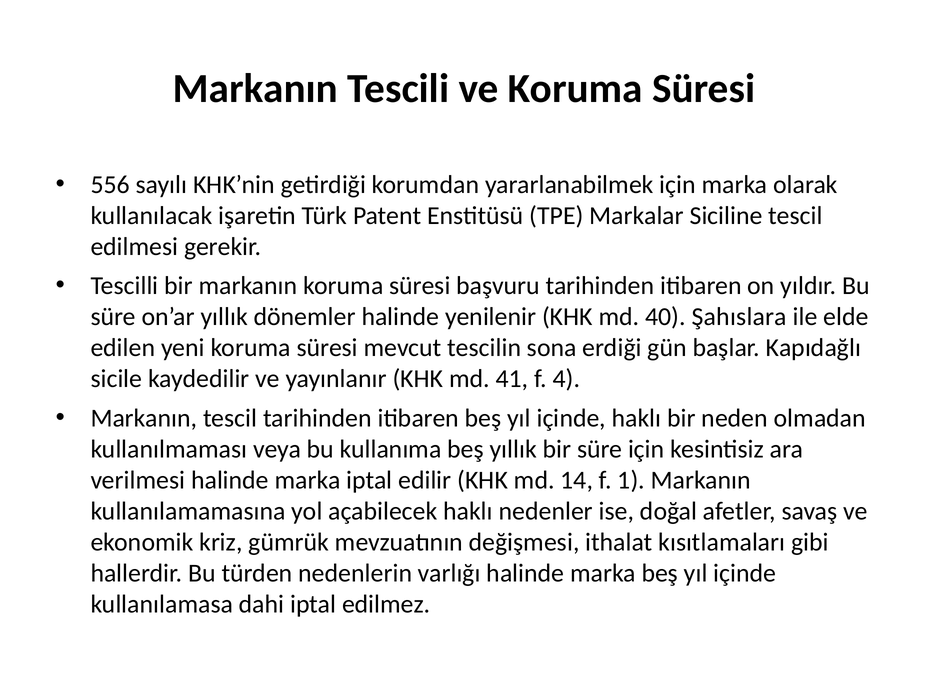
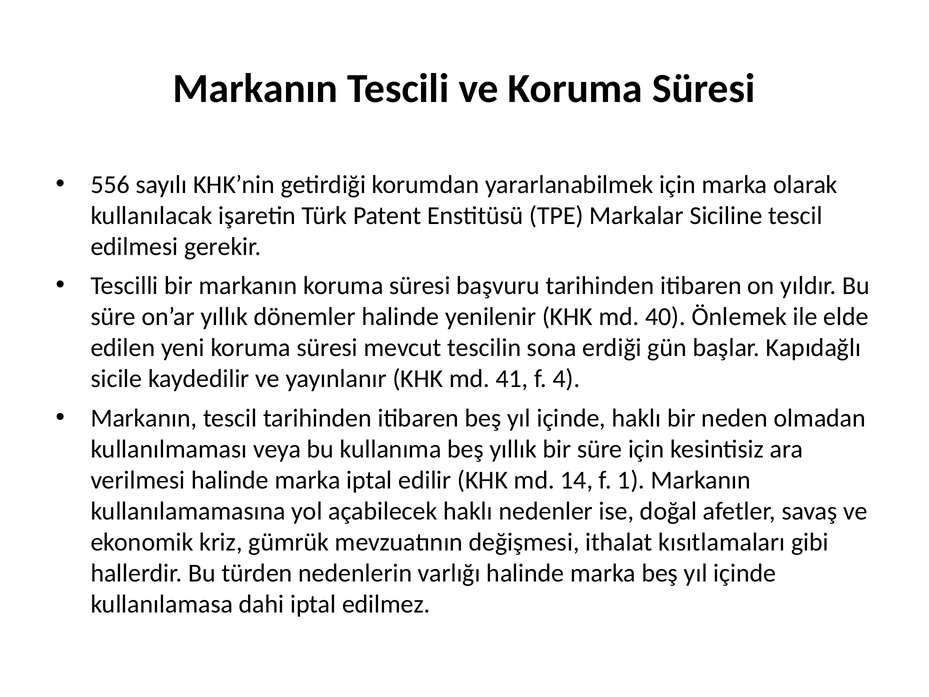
Şahıslara: Şahıslara -> Önlemek
